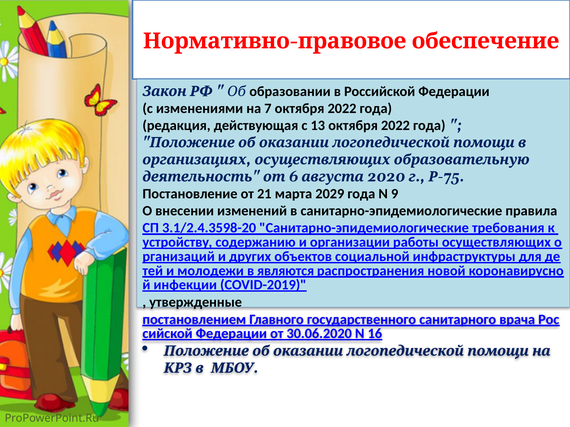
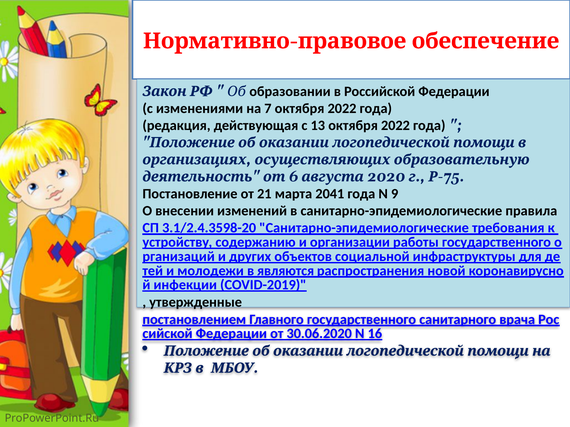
2029: 2029 -> 2041
работы осуществляющих: осуществляющих -> государственного
